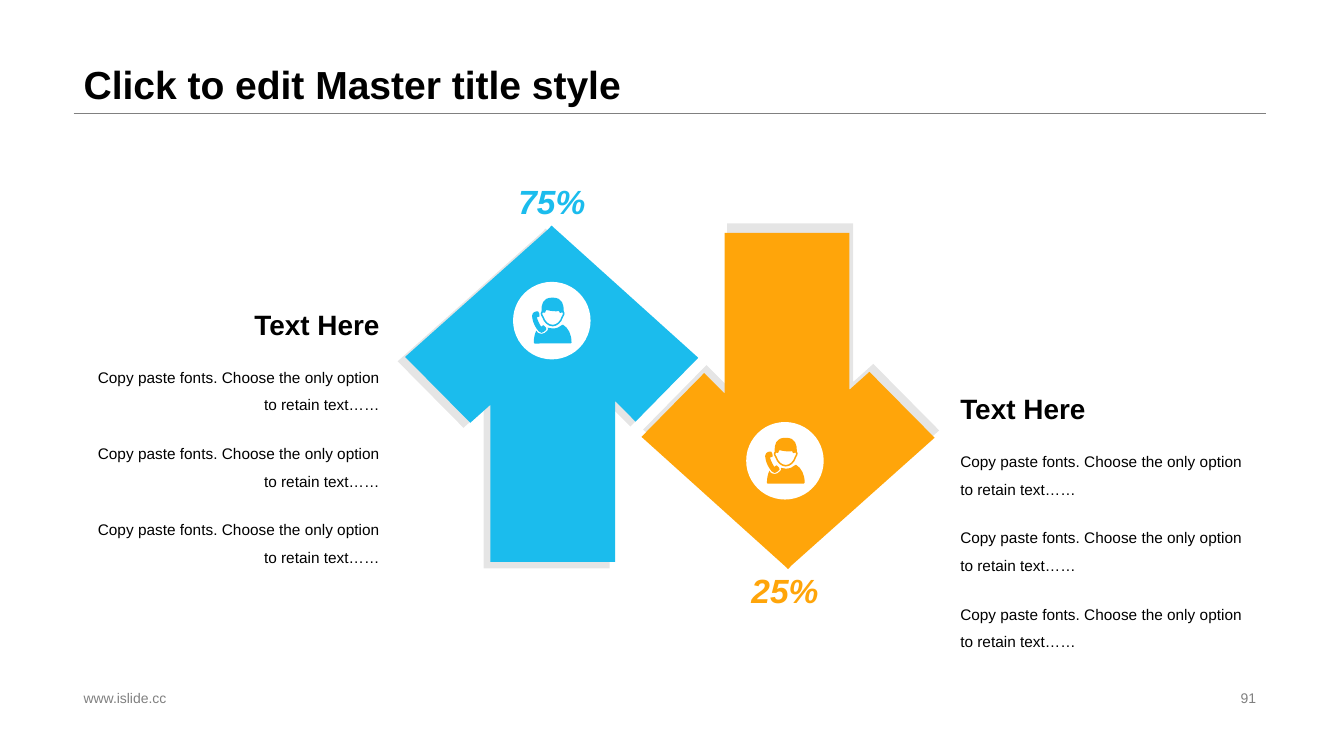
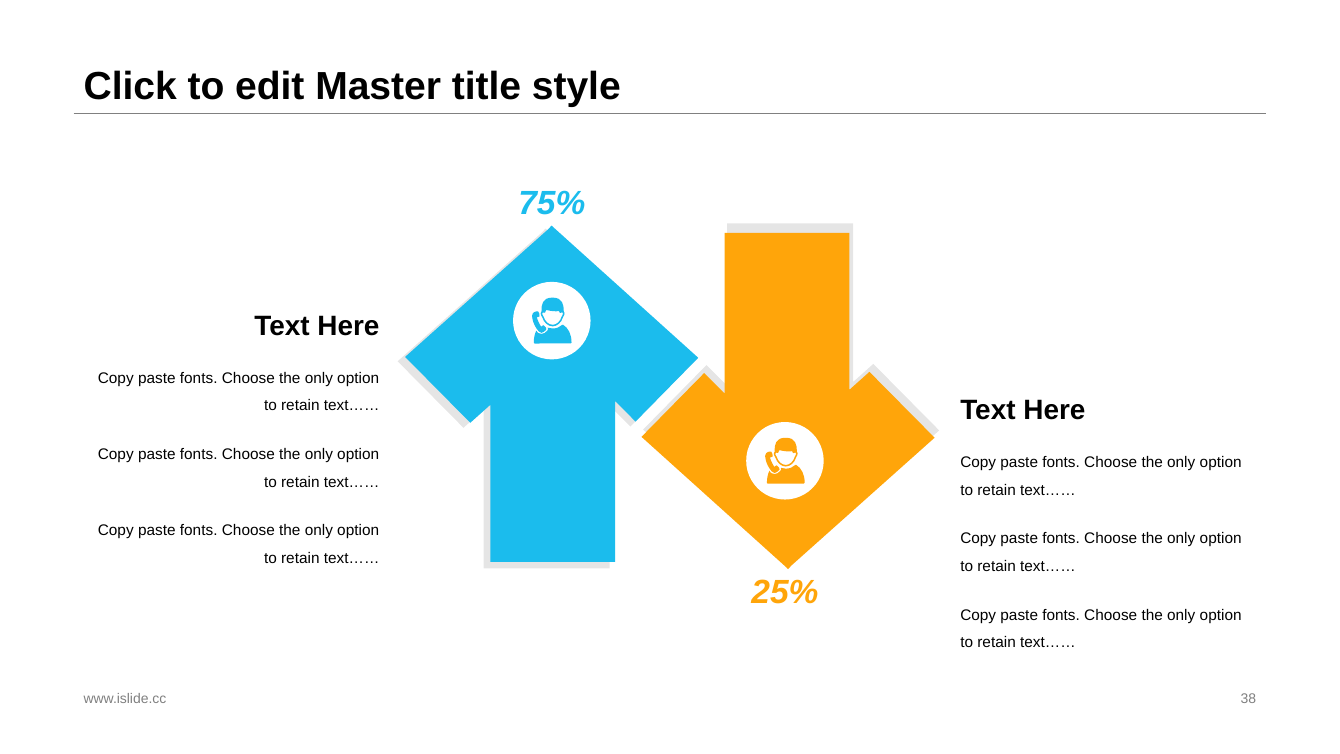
91: 91 -> 38
